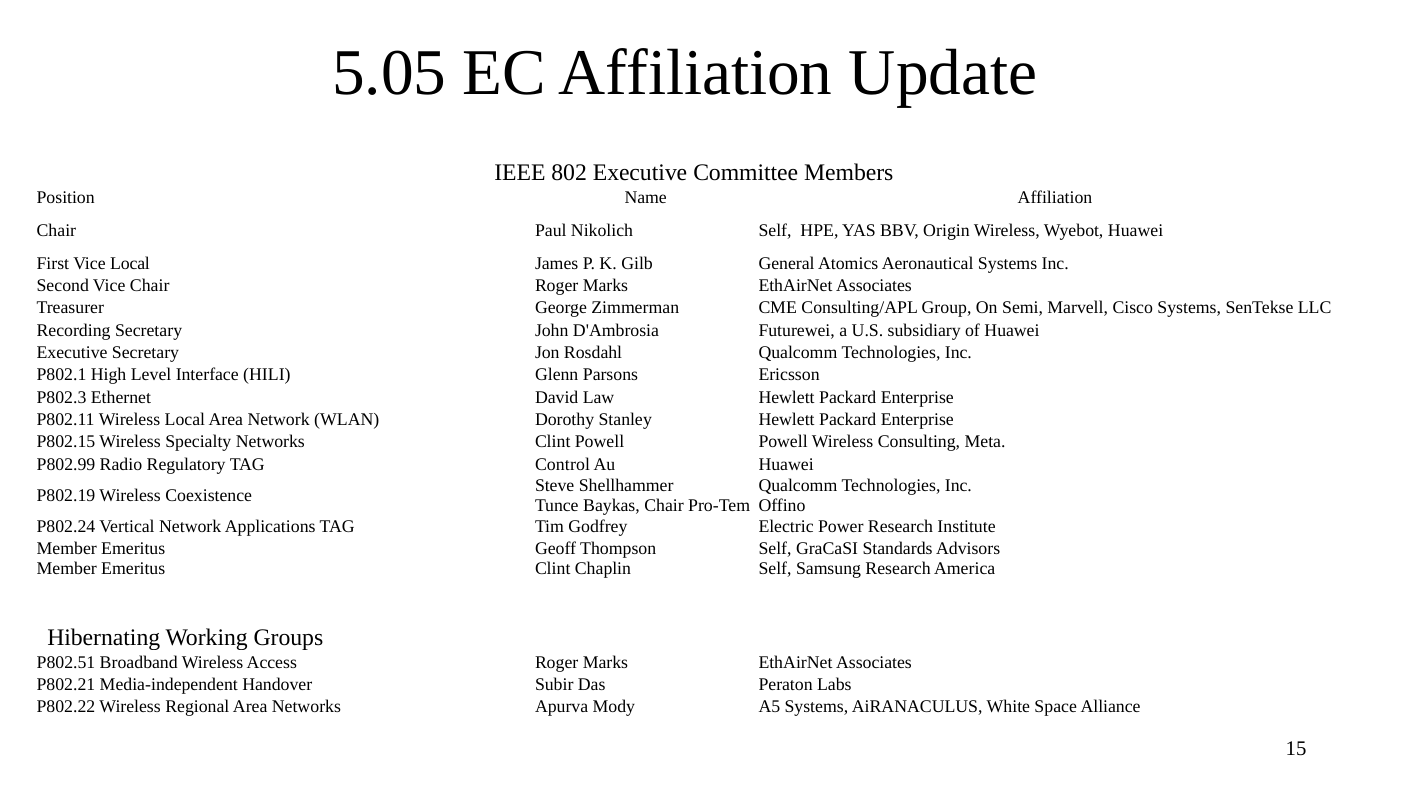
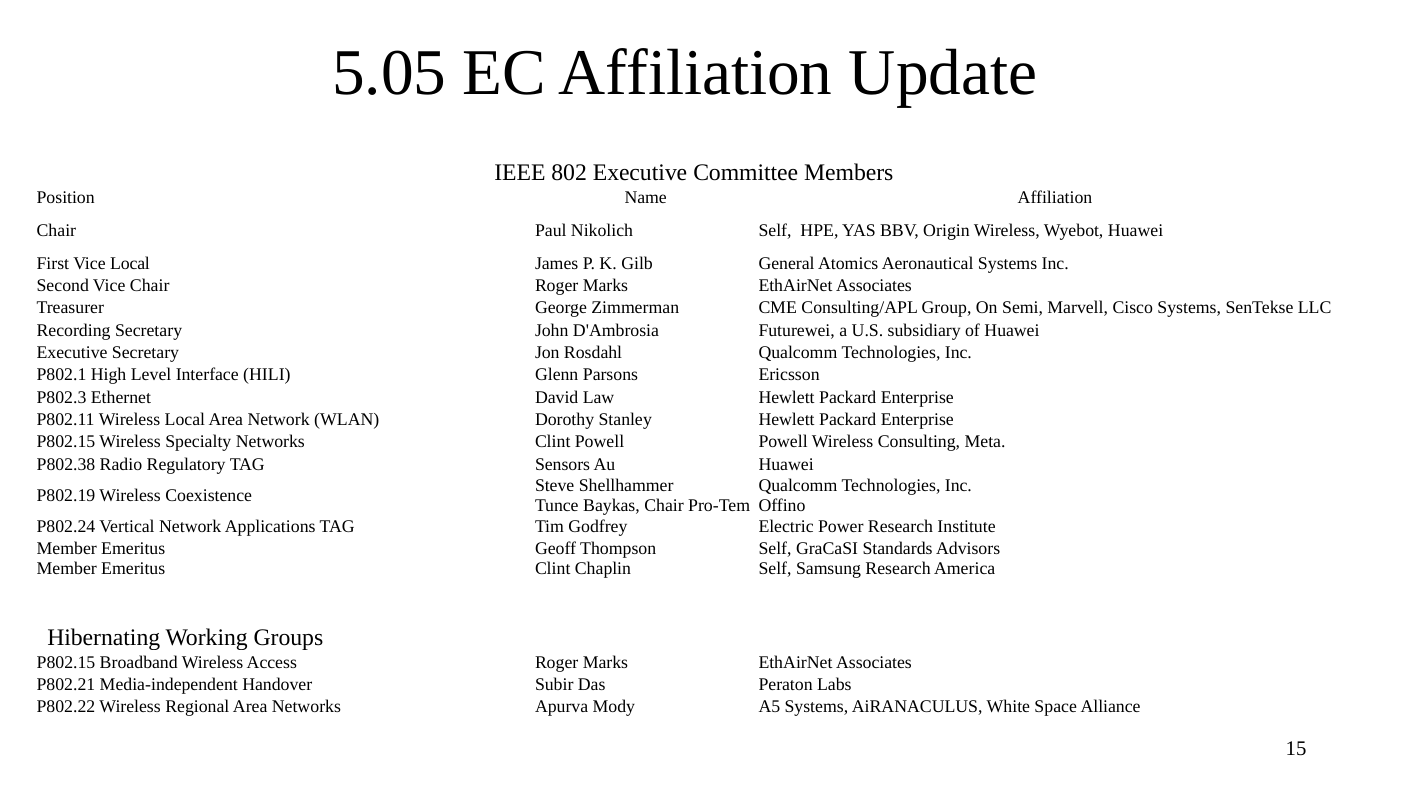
P802.99: P802.99 -> P802.38
Control: Control -> Sensors
P802.51 at (66, 662): P802.51 -> P802.15
